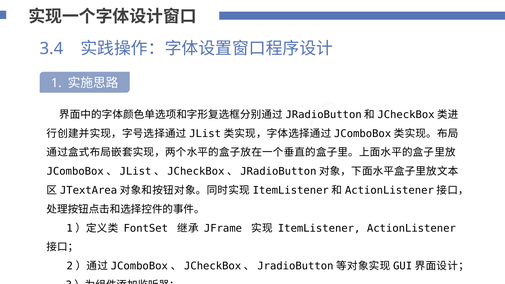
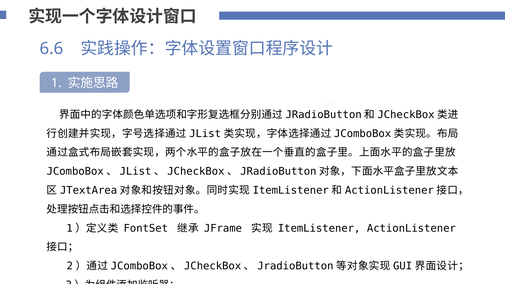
3.4: 3.4 -> 6.6
